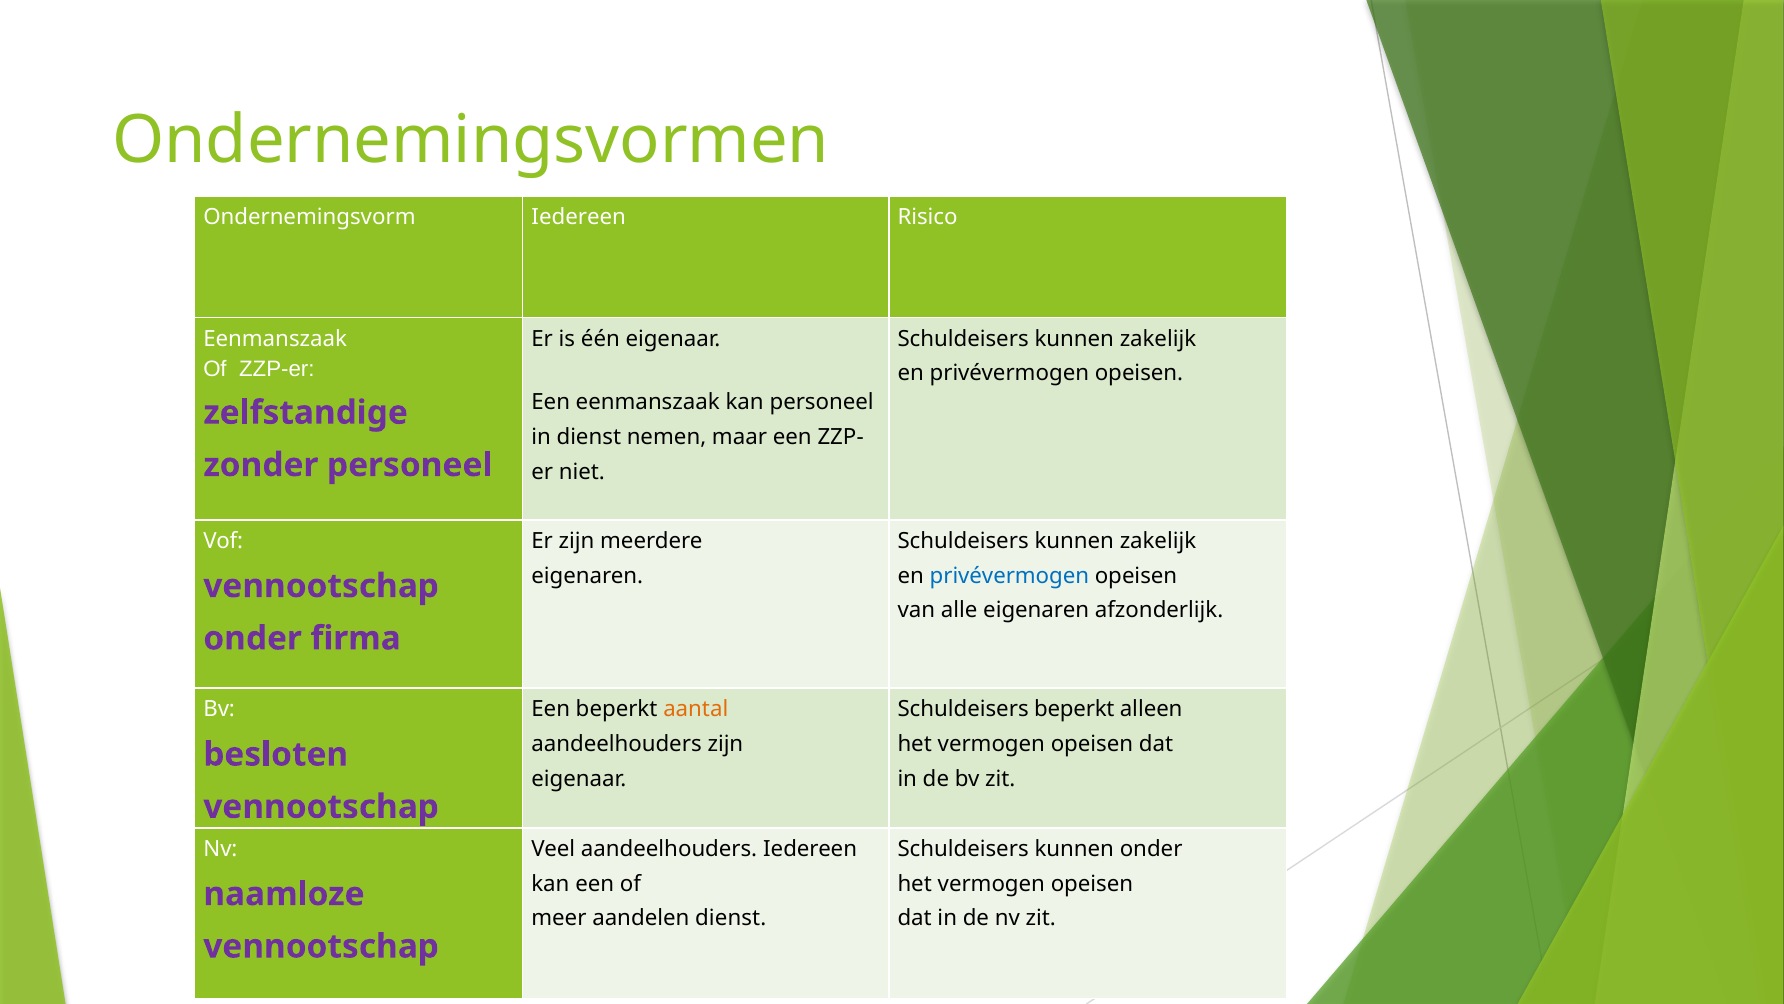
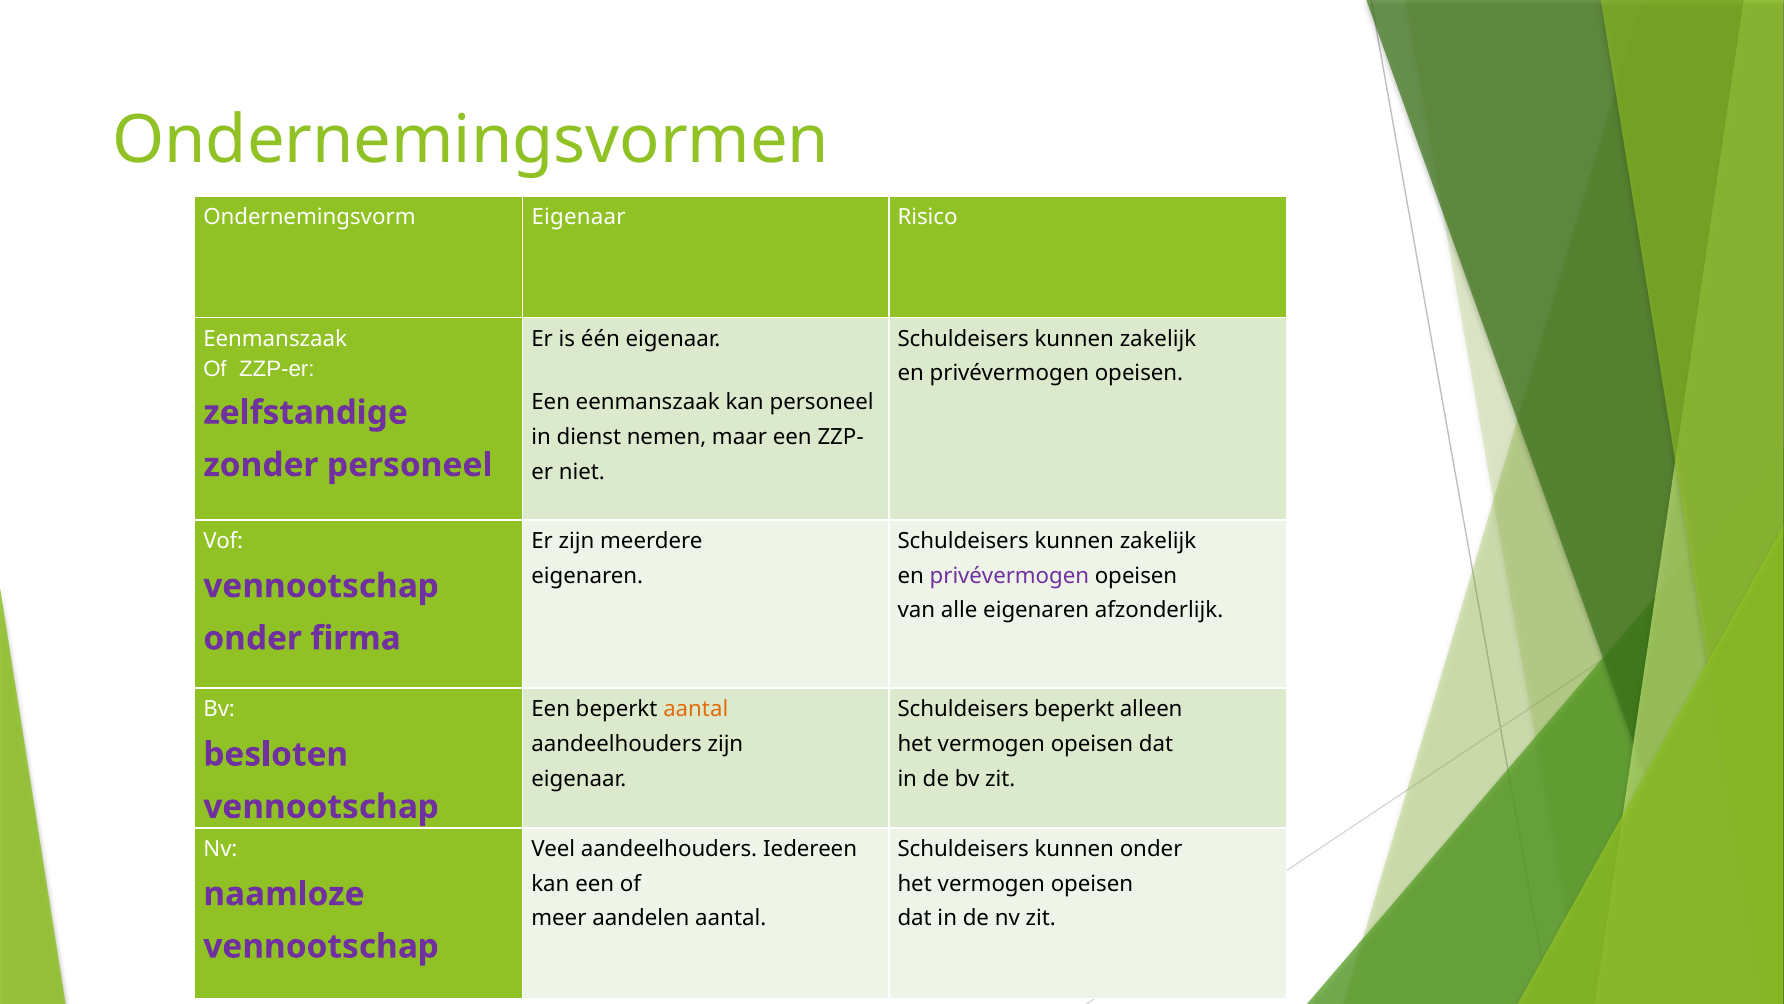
Ondernemingsvorm Iedereen: Iedereen -> Eigenaar
privévermogen at (1009, 575) colour: blue -> purple
aandelen dienst: dienst -> aantal
